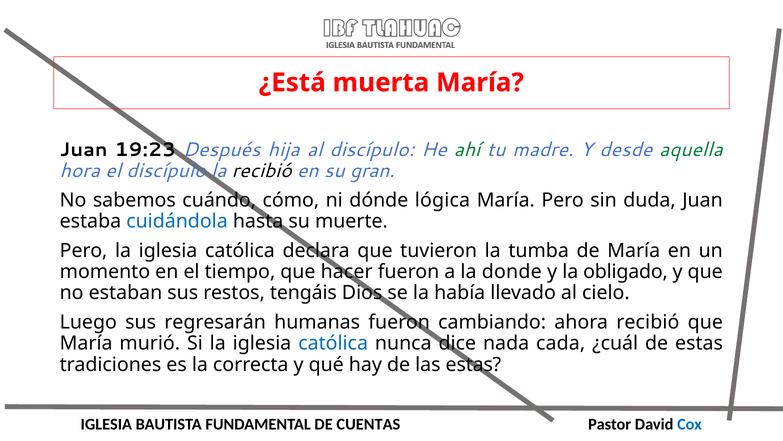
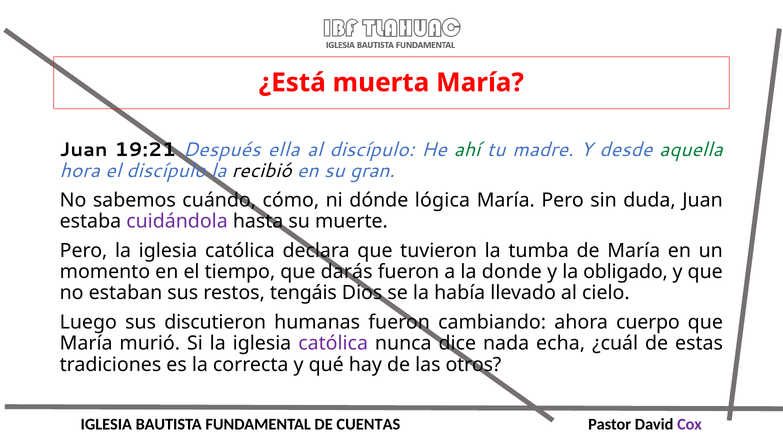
19:23: 19:23 -> 19:21
hija: hija -> ella
cuidándola colour: blue -> purple
hacer: hacer -> darás
regresarán: regresarán -> discutieron
ahora recibió: recibió -> cuerpo
católica at (333, 343) colour: blue -> purple
cada: cada -> echa
las estas: estas -> otros
Cox colour: blue -> purple
